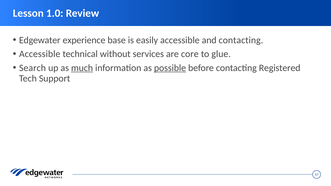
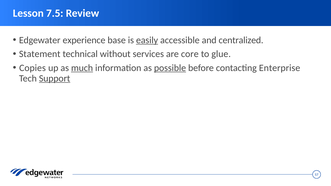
1.0: 1.0 -> 7.5
easily underline: none -> present
and contacting: contacting -> centralized
Accessible at (40, 54): Accessible -> Statement
Search: Search -> Copies
Registered: Registered -> Enterprise
Support underline: none -> present
